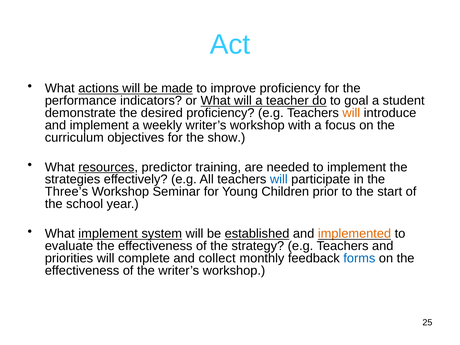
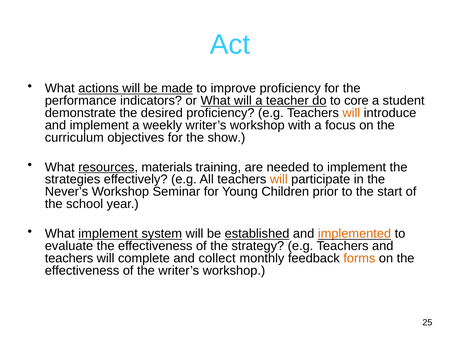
goal: goal -> core
predictor: predictor -> materials
will at (279, 179) colour: blue -> orange
Three’s: Three’s -> Never’s
priorities at (69, 258): priorities -> teachers
forms colour: blue -> orange
